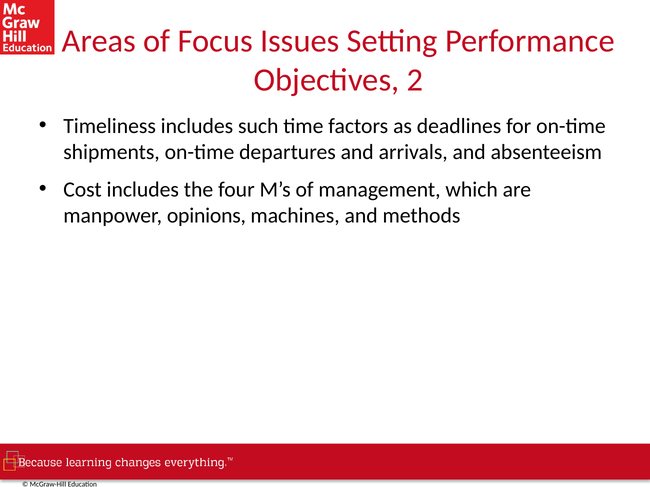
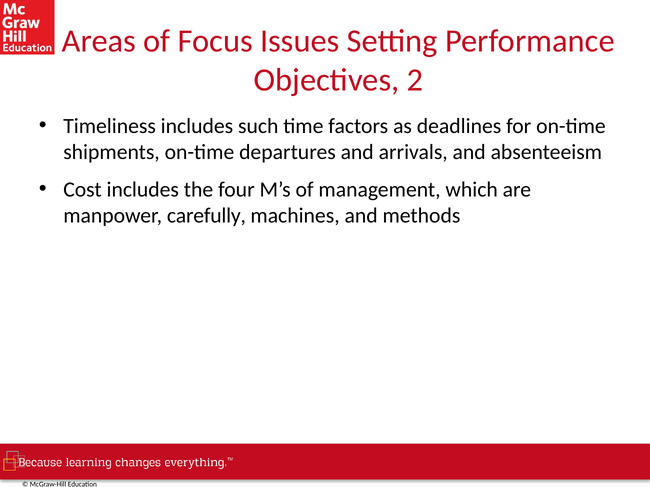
opinions: opinions -> carefully
